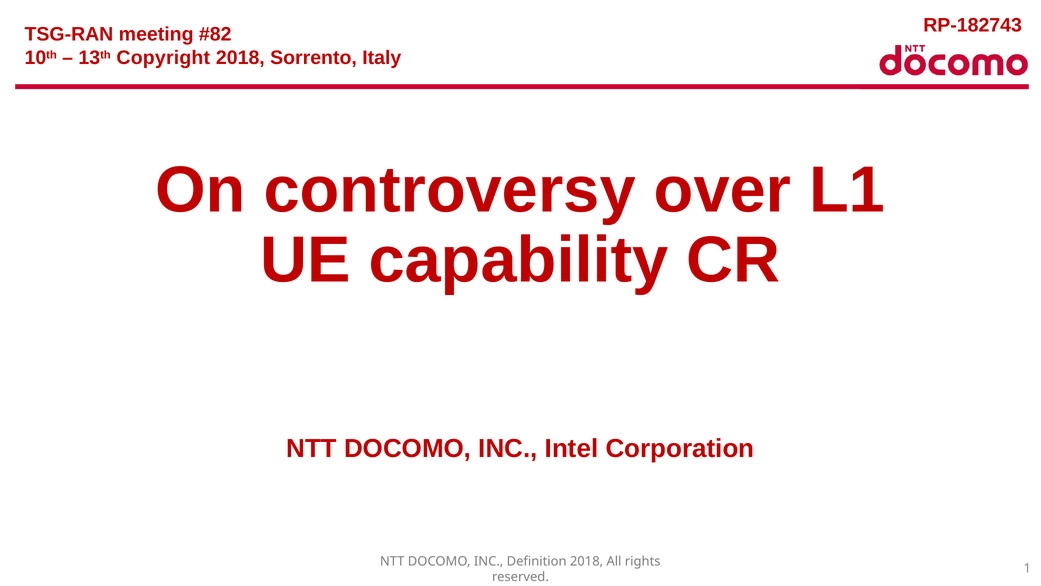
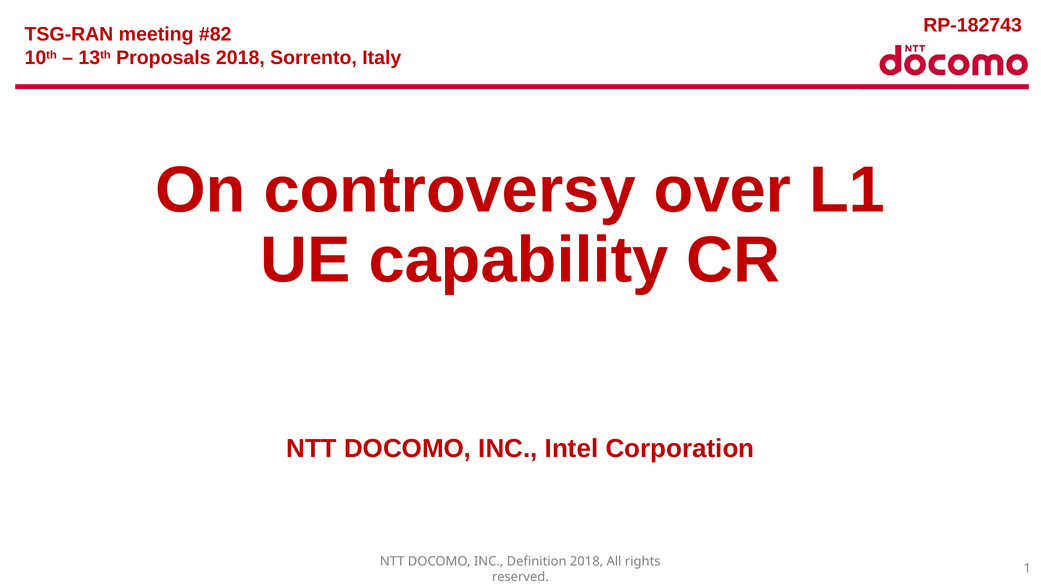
Copyright: Copyright -> Proposals
